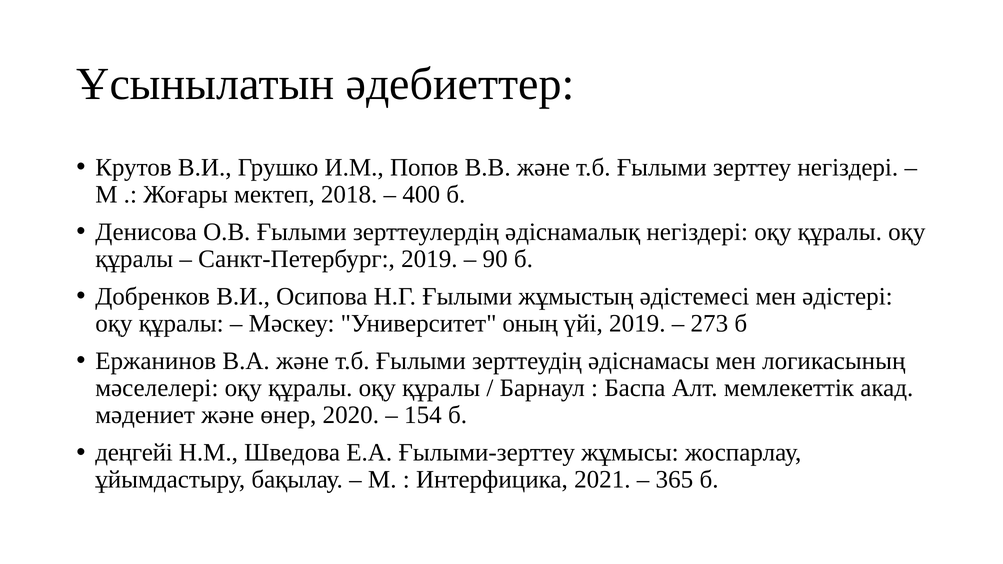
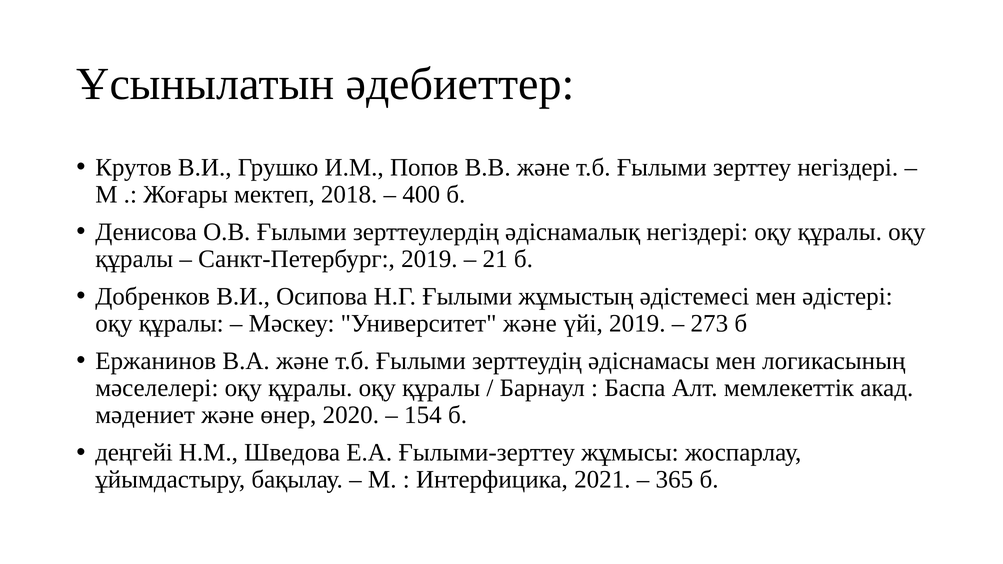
90: 90 -> 21
Университет оның: оның -> және
